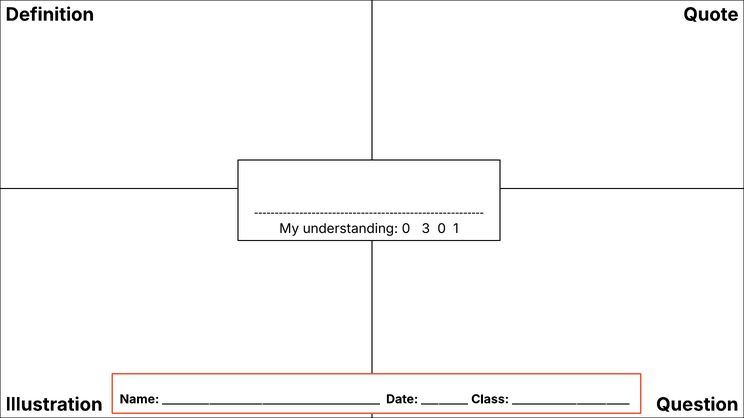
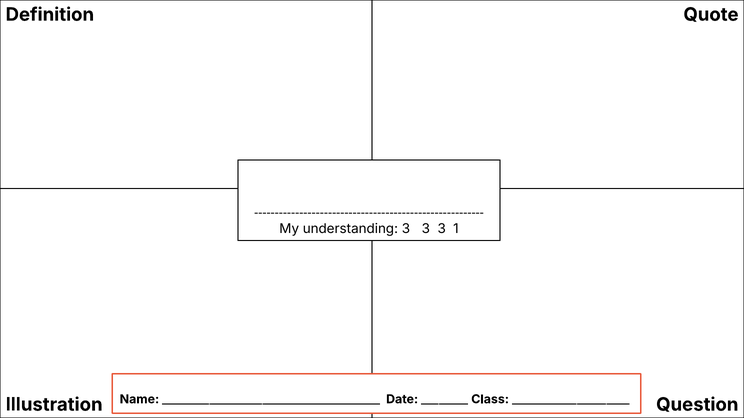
understanding 0: 0 -> 3
0 at (442, 229): 0 -> 3
